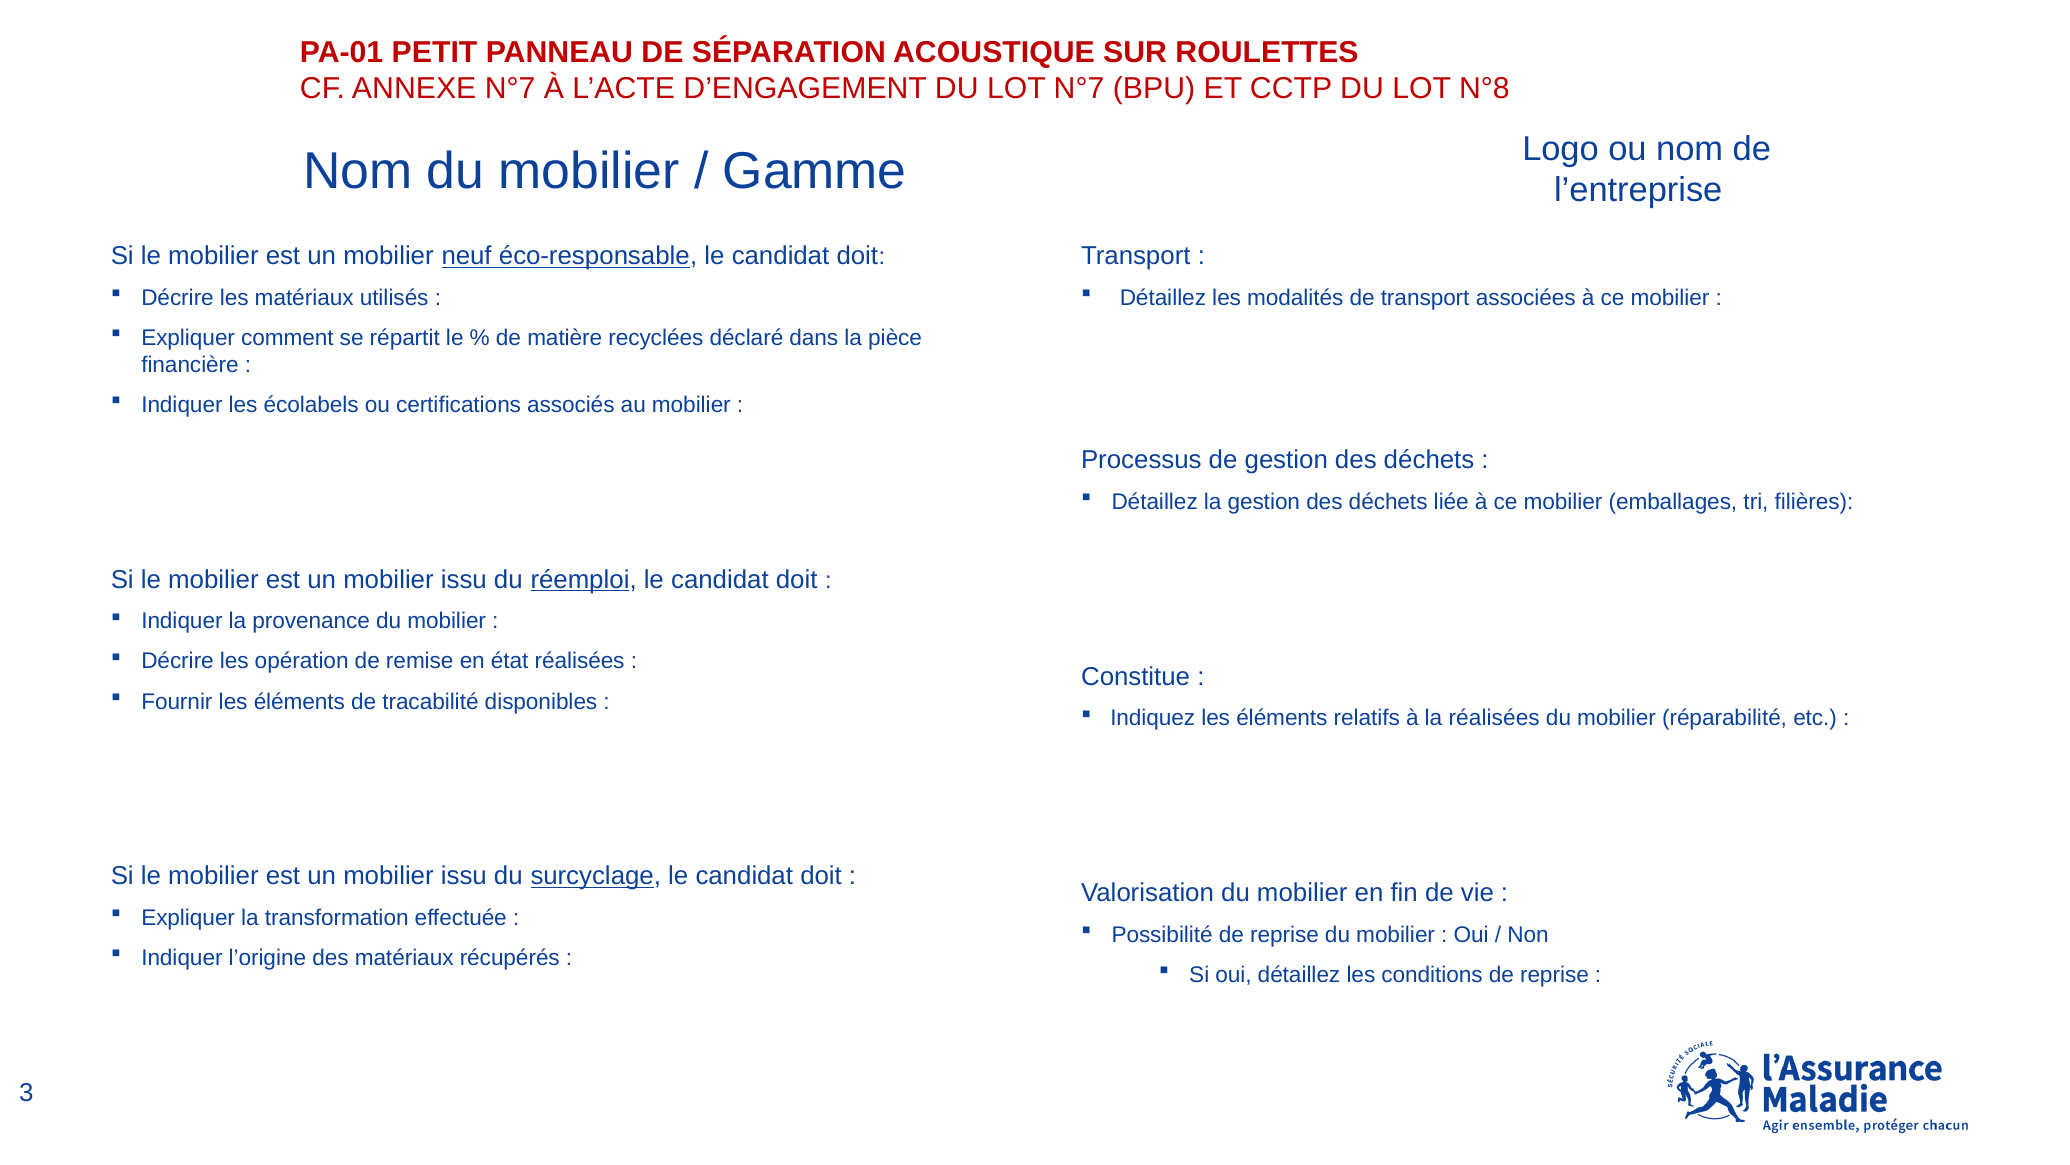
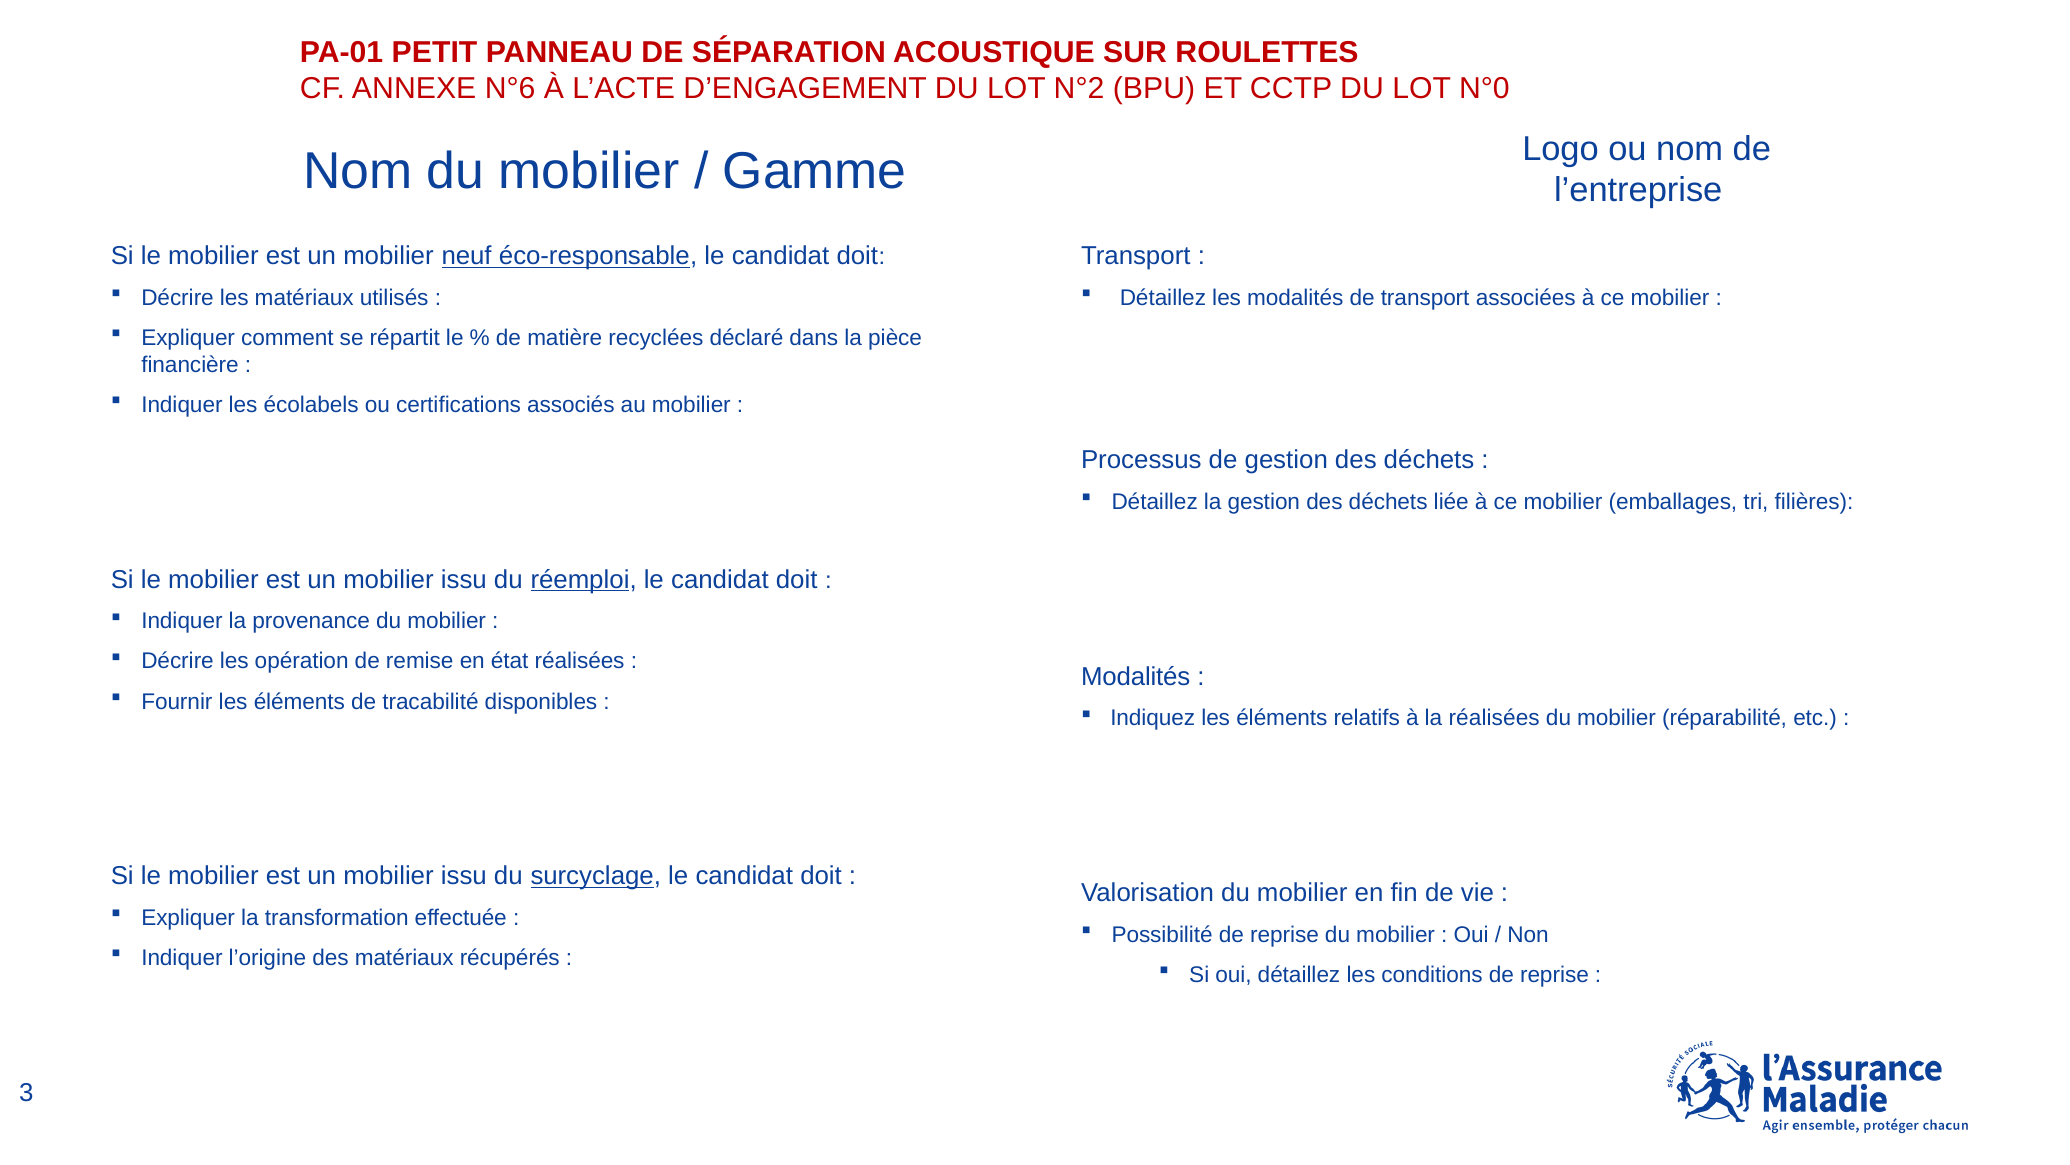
ANNEXE N°7: N°7 -> N°6
LOT N°7: N°7 -> N°2
N°8: N°8 -> N°0
Constitue at (1136, 676): Constitue -> Modalités
